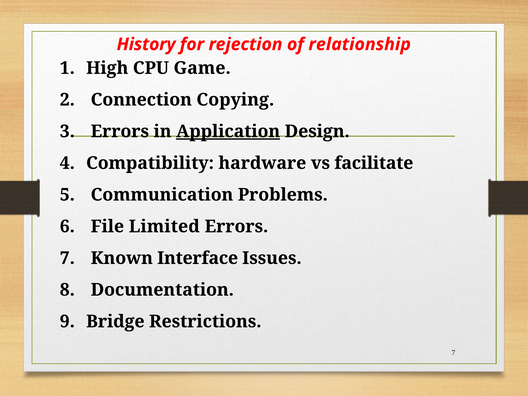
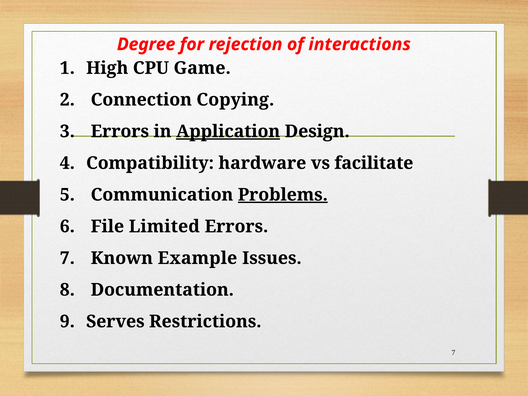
History: History -> Degree
relationship: relationship -> interactions
Problems underline: none -> present
Interface: Interface -> Example
Bridge: Bridge -> Serves
